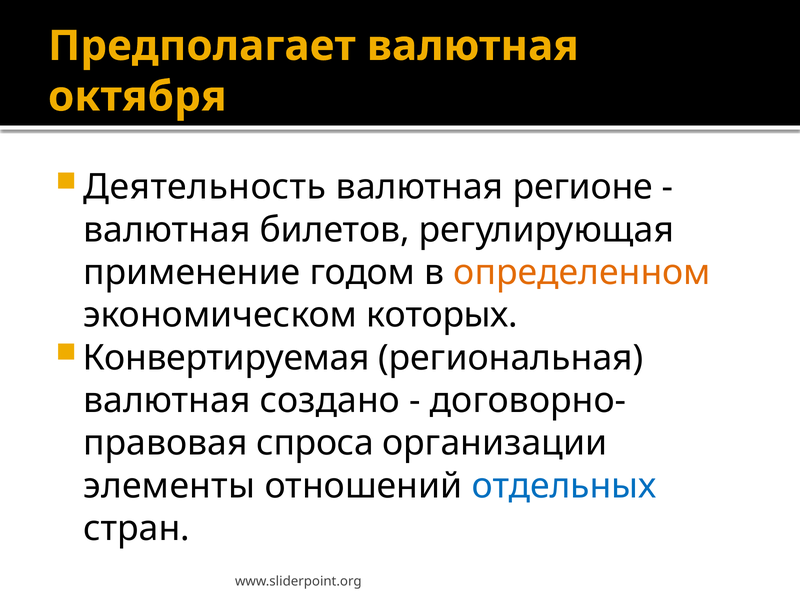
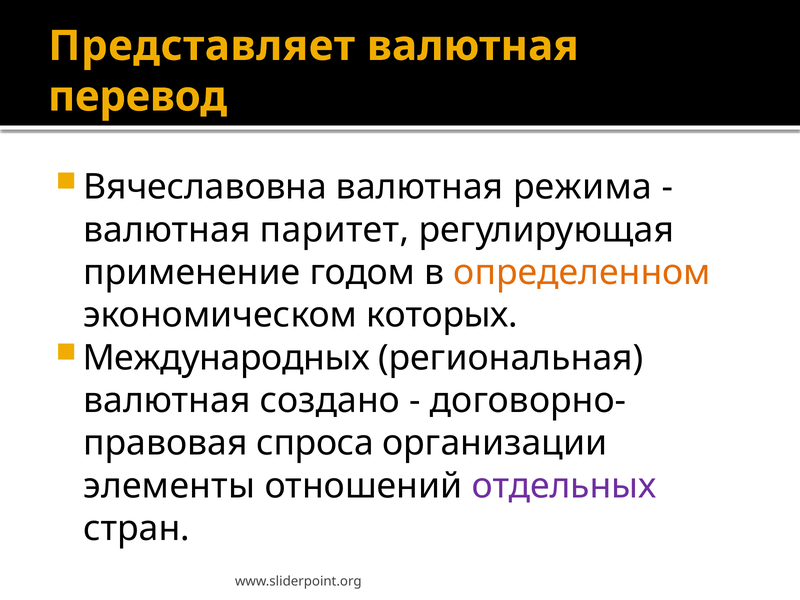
Предполагает: Предполагает -> Представляет
октября: октября -> перевод
Деятельность: Деятельность -> Вячеславовна
регионе: регионе -> режима
билетов: билетов -> паритет
Конвертируемая: Конвертируемая -> Международных
отдельных colour: blue -> purple
